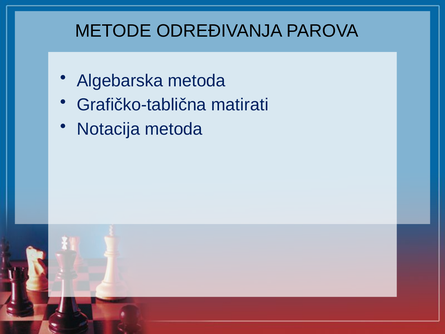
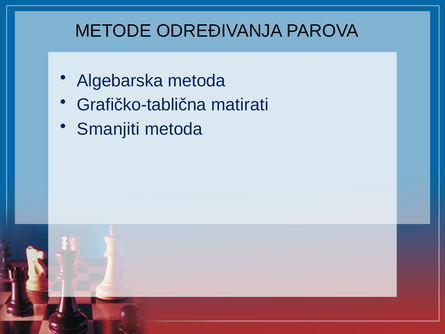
Notacija: Notacija -> Smanjiti
